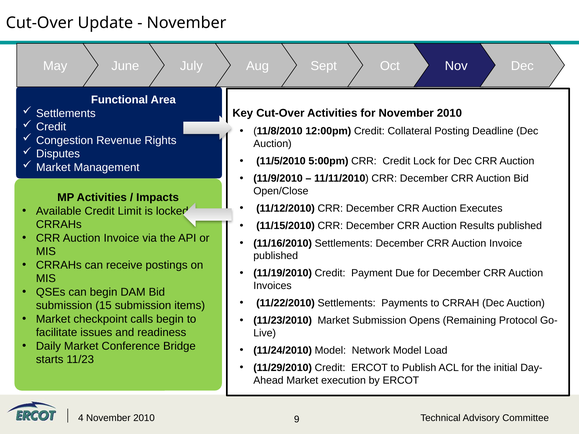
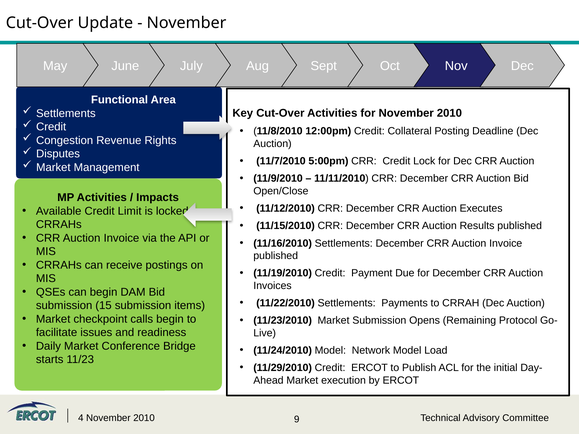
11/5/2010: 11/5/2010 -> 11/7/2010
